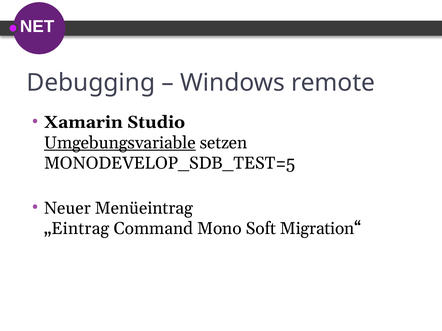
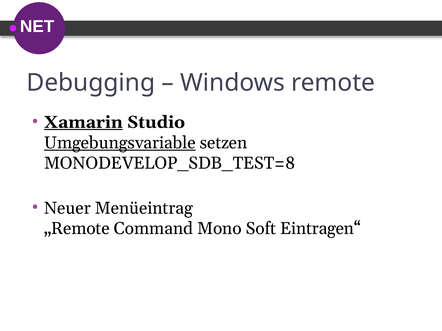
Xamarin underline: none -> present
MONODEVELOP_SDB_TEST=5: MONODEVELOP_SDB_TEST=5 -> MONODEVELOP_SDB_TEST=8
„Eintrag: „Eintrag -> „Remote
Migration“: Migration“ -> Eintragen“
